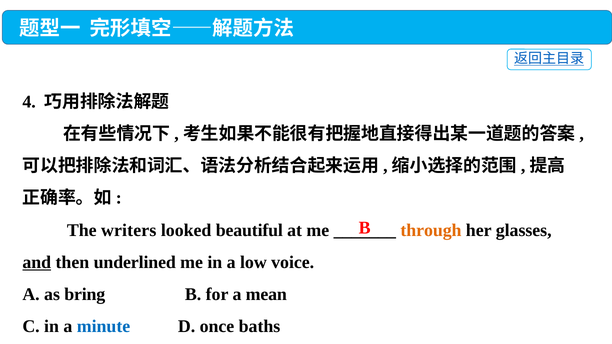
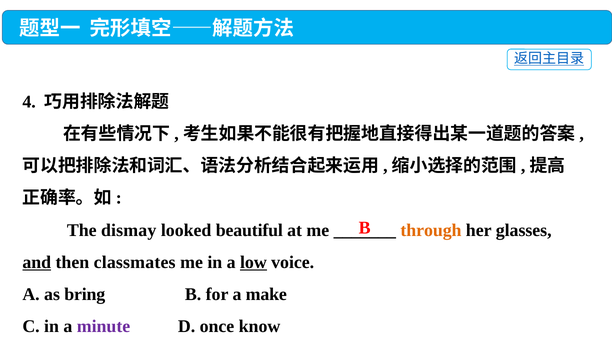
writers: writers -> dismay
underlined: underlined -> classmates
low underline: none -> present
mean: mean -> make
minute colour: blue -> purple
baths: baths -> know
